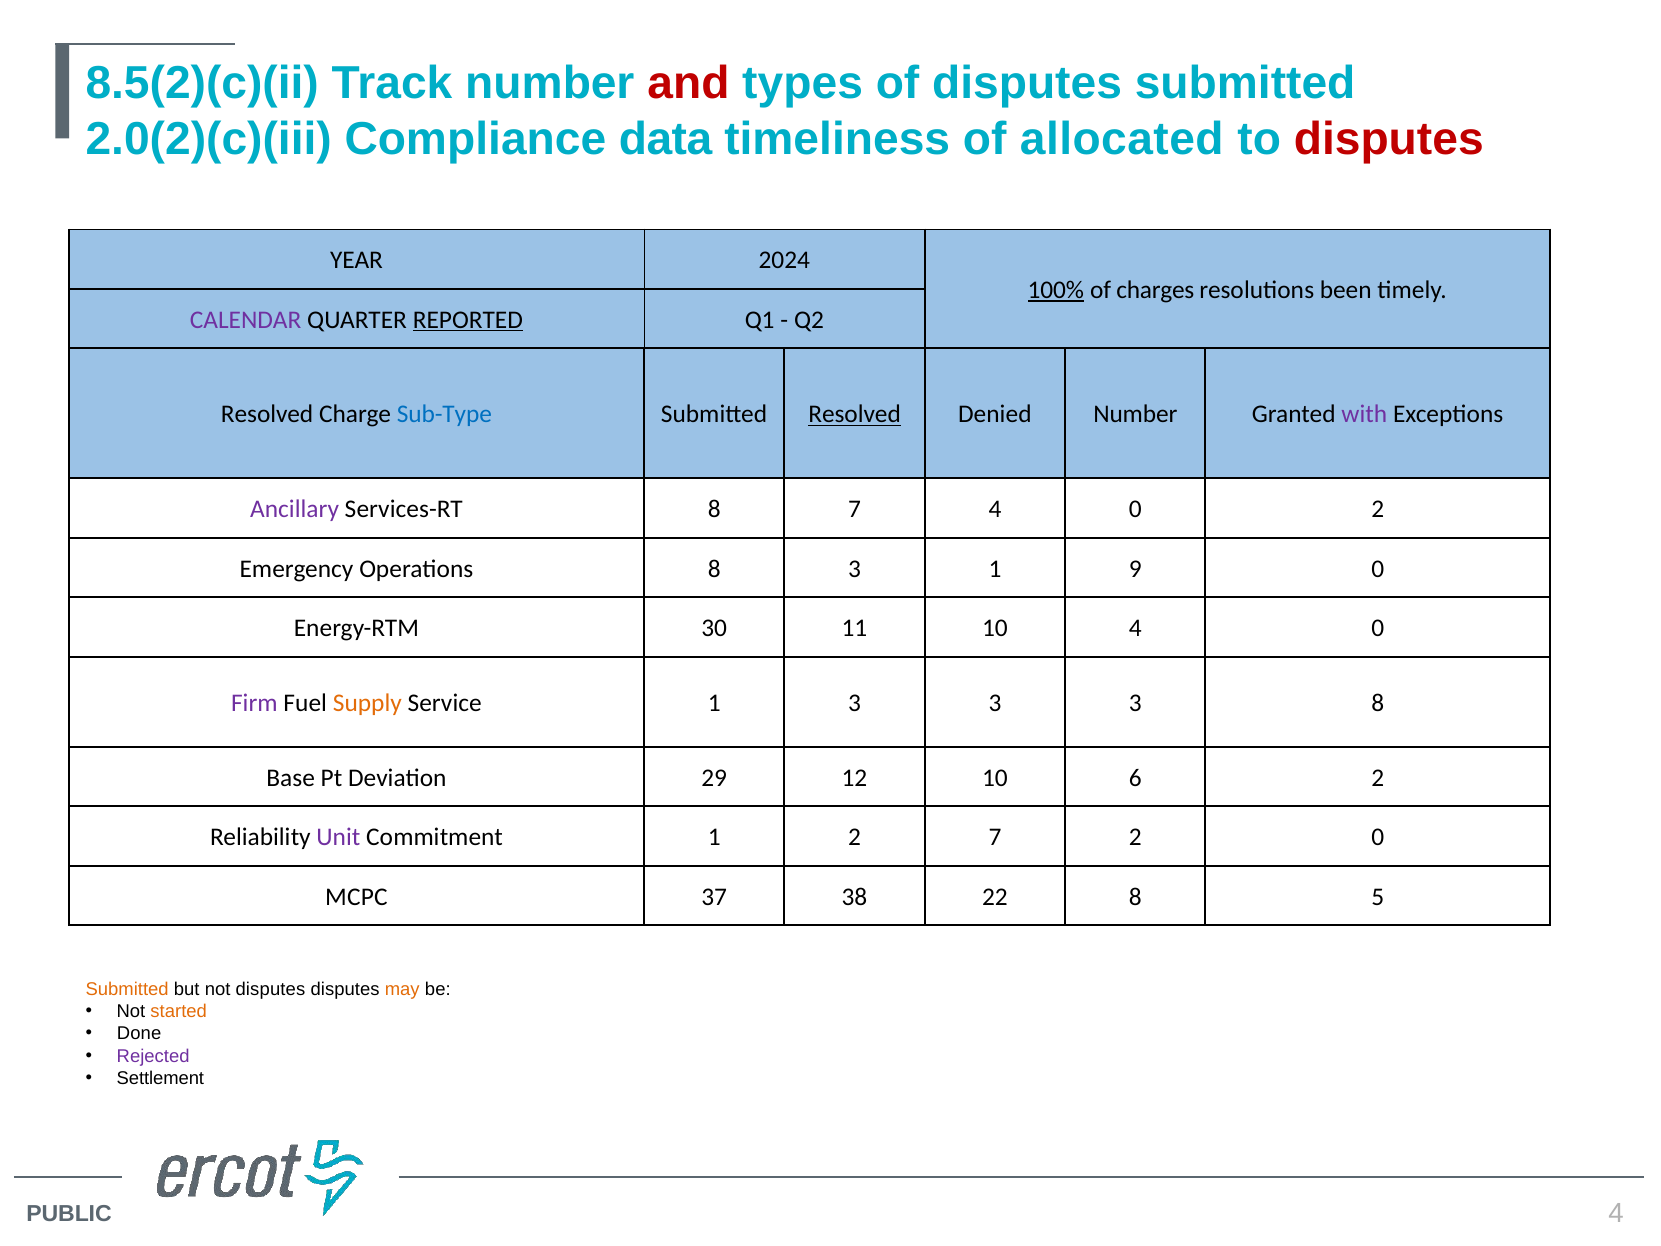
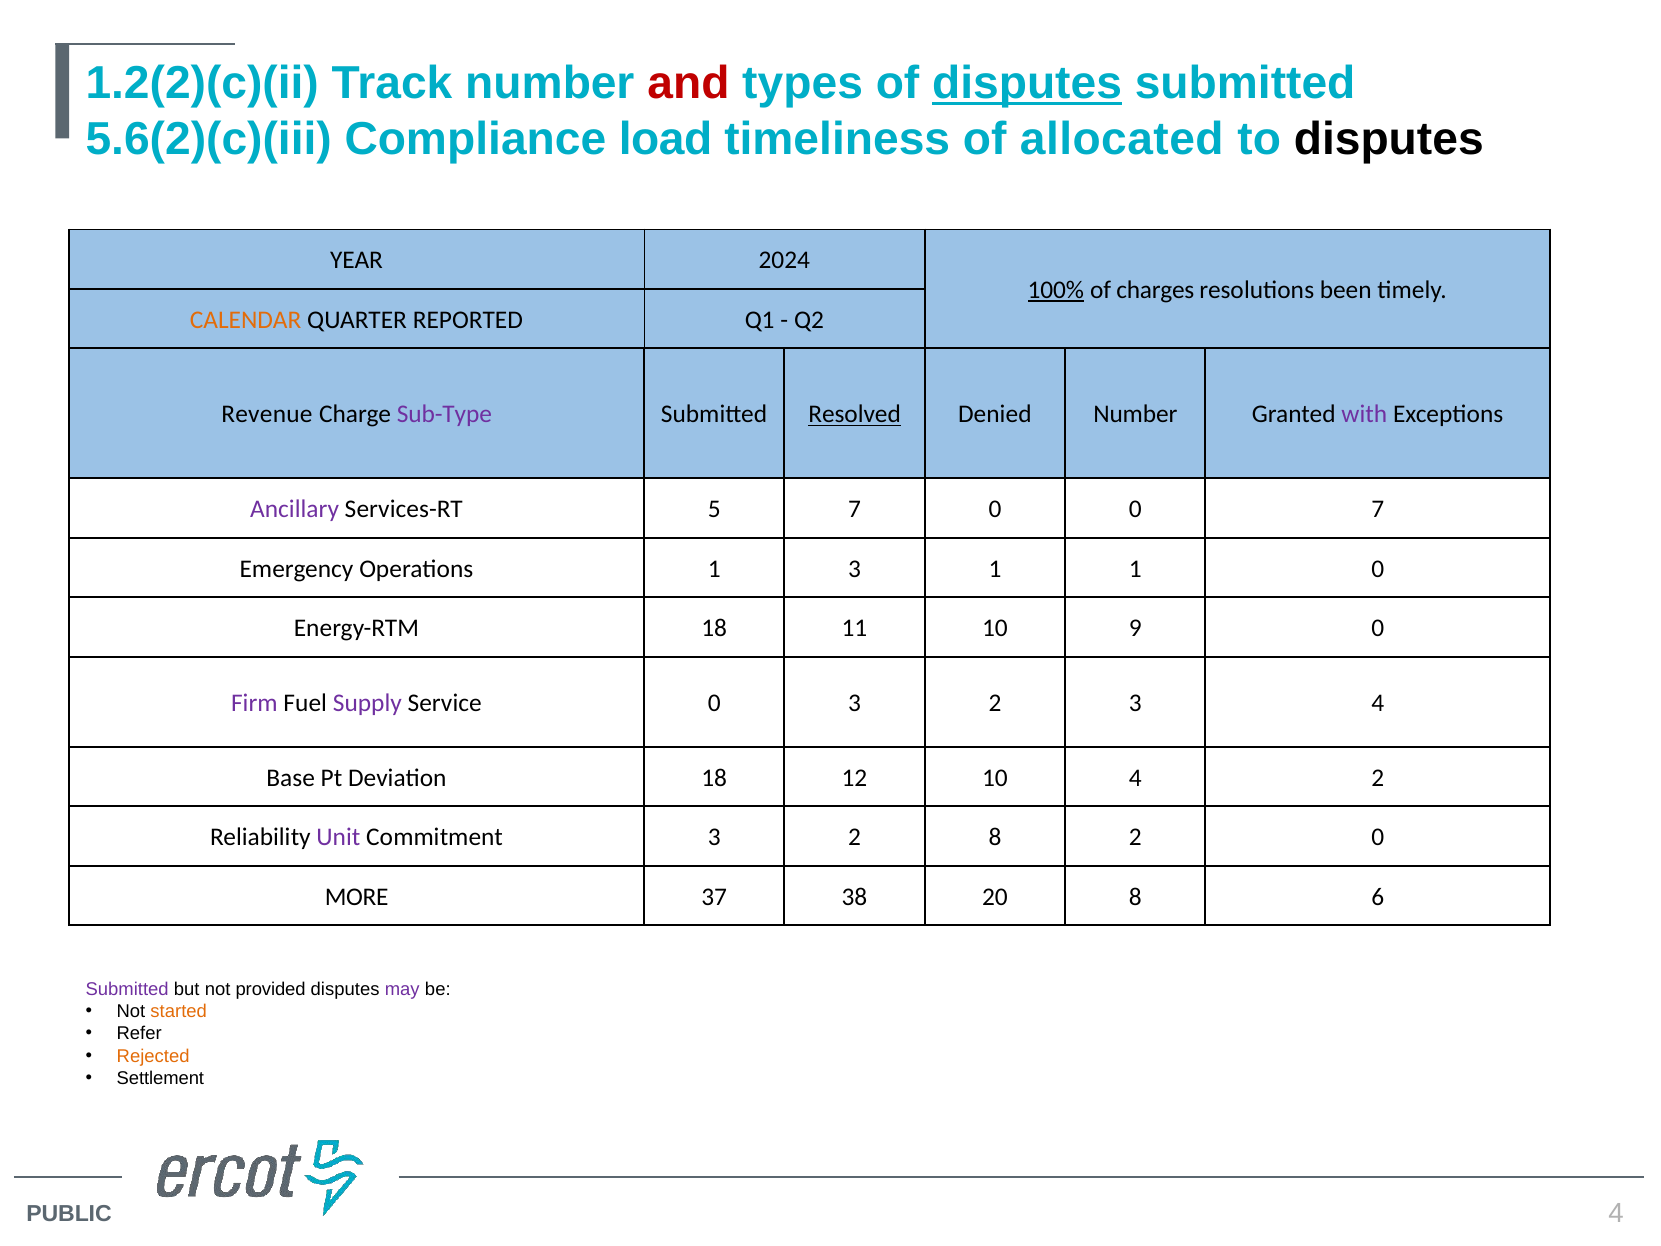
8.5(2)(c)(ii: 8.5(2)(c)(ii -> 1.2(2)(c)(ii
disputes at (1027, 83) underline: none -> present
2.0(2)(c)(iii: 2.0(2)(c)(iii -> 5.6(2)(c)(iii
data: data -> load
disputes at (1389, 139) colour: red -> black
CALENDAR colour: purple -> orange
REPORTED underline: present -> none
Resolved at (267, 414): Resolved -> Revenue
Sub-Type colour: blue -> purple
Services-RT 8: 8 -> 5
7 4: 4 -> 0
0 2: 2 -> 7
Operations 8: 8 -> 1
1 9: 9 -> 1
Energy-RTM 30: 30 -> 18
10 4: 4 -> 9
Supply colour: orange -> purple
Service 1: 1 -> 0
3 at (995, 703): 3 -> 2
3 8: 8 -> 4
Deviation 29: 29 -> 18
10 6: 6 -> 4
Commitment 1: 1 -> 3
2 7: 7 -> 8
MCPC: MCPC -> MORE
22: 22 -> 20
5: 5 -> 6
Submitted at (127, 989) colour: orange -> purple
not disputes: disputes -> provided
may colour: orange -> purple
Done: Done -> Refer
Rejected colour: purple -> orange
